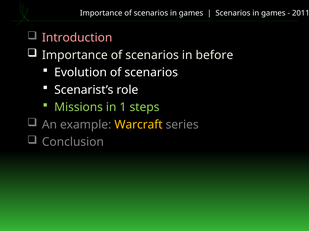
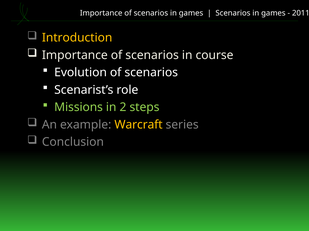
Introduction colour: pink -> yellow
before: before -> course
1: 1 -> 2
